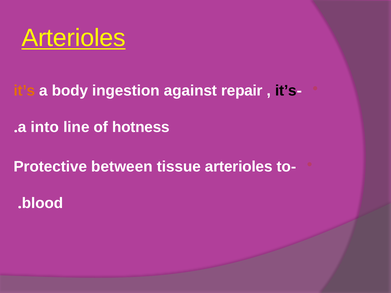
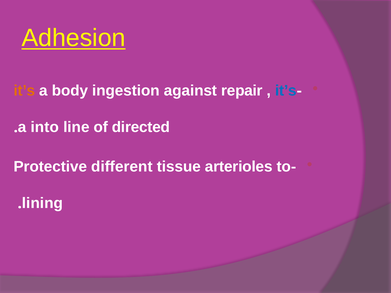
Arterioles at (74, 38): Arterioles -> Adhesion
it’s at (286, 91) colour: black -> blue
hotness: hotness -> directed
between: between -> different
blood: blood -> lining
